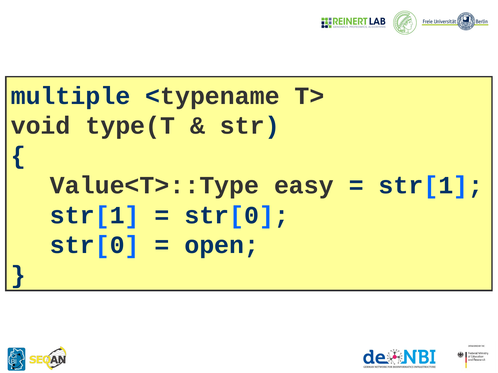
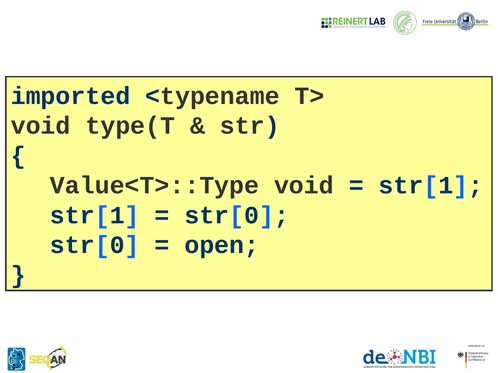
multiple: multiple -> imported
Value<T>::Type easy: easy -> void
